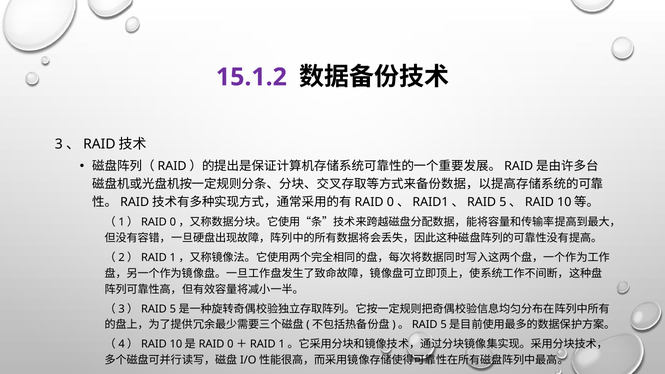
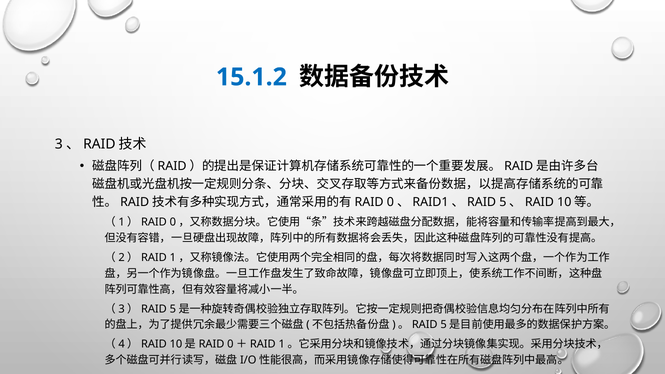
15.1.2 colour: purple -> blue
